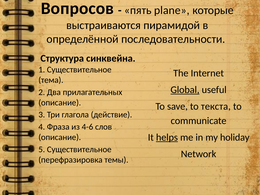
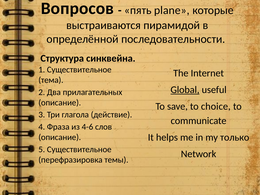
текста: текста -> choice
helps underline: present -> none
holiday: holiday -> только
